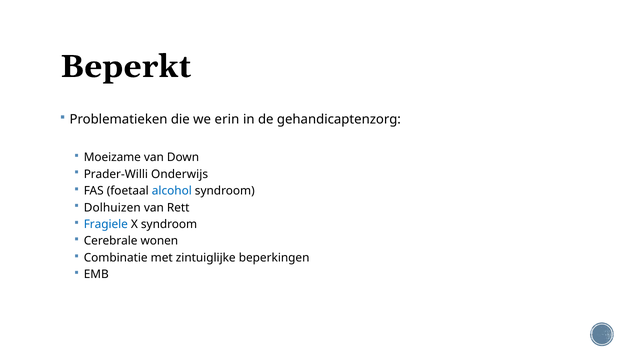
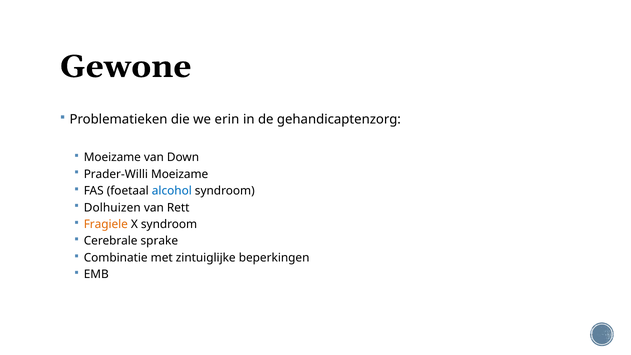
Beperkt: Beperkt -> Gewone
Prader-Willi Onderwijs: Onderwijs -> Moeizame
Fragiele colour: blue -> orange
wonen: wonen -> sprake
